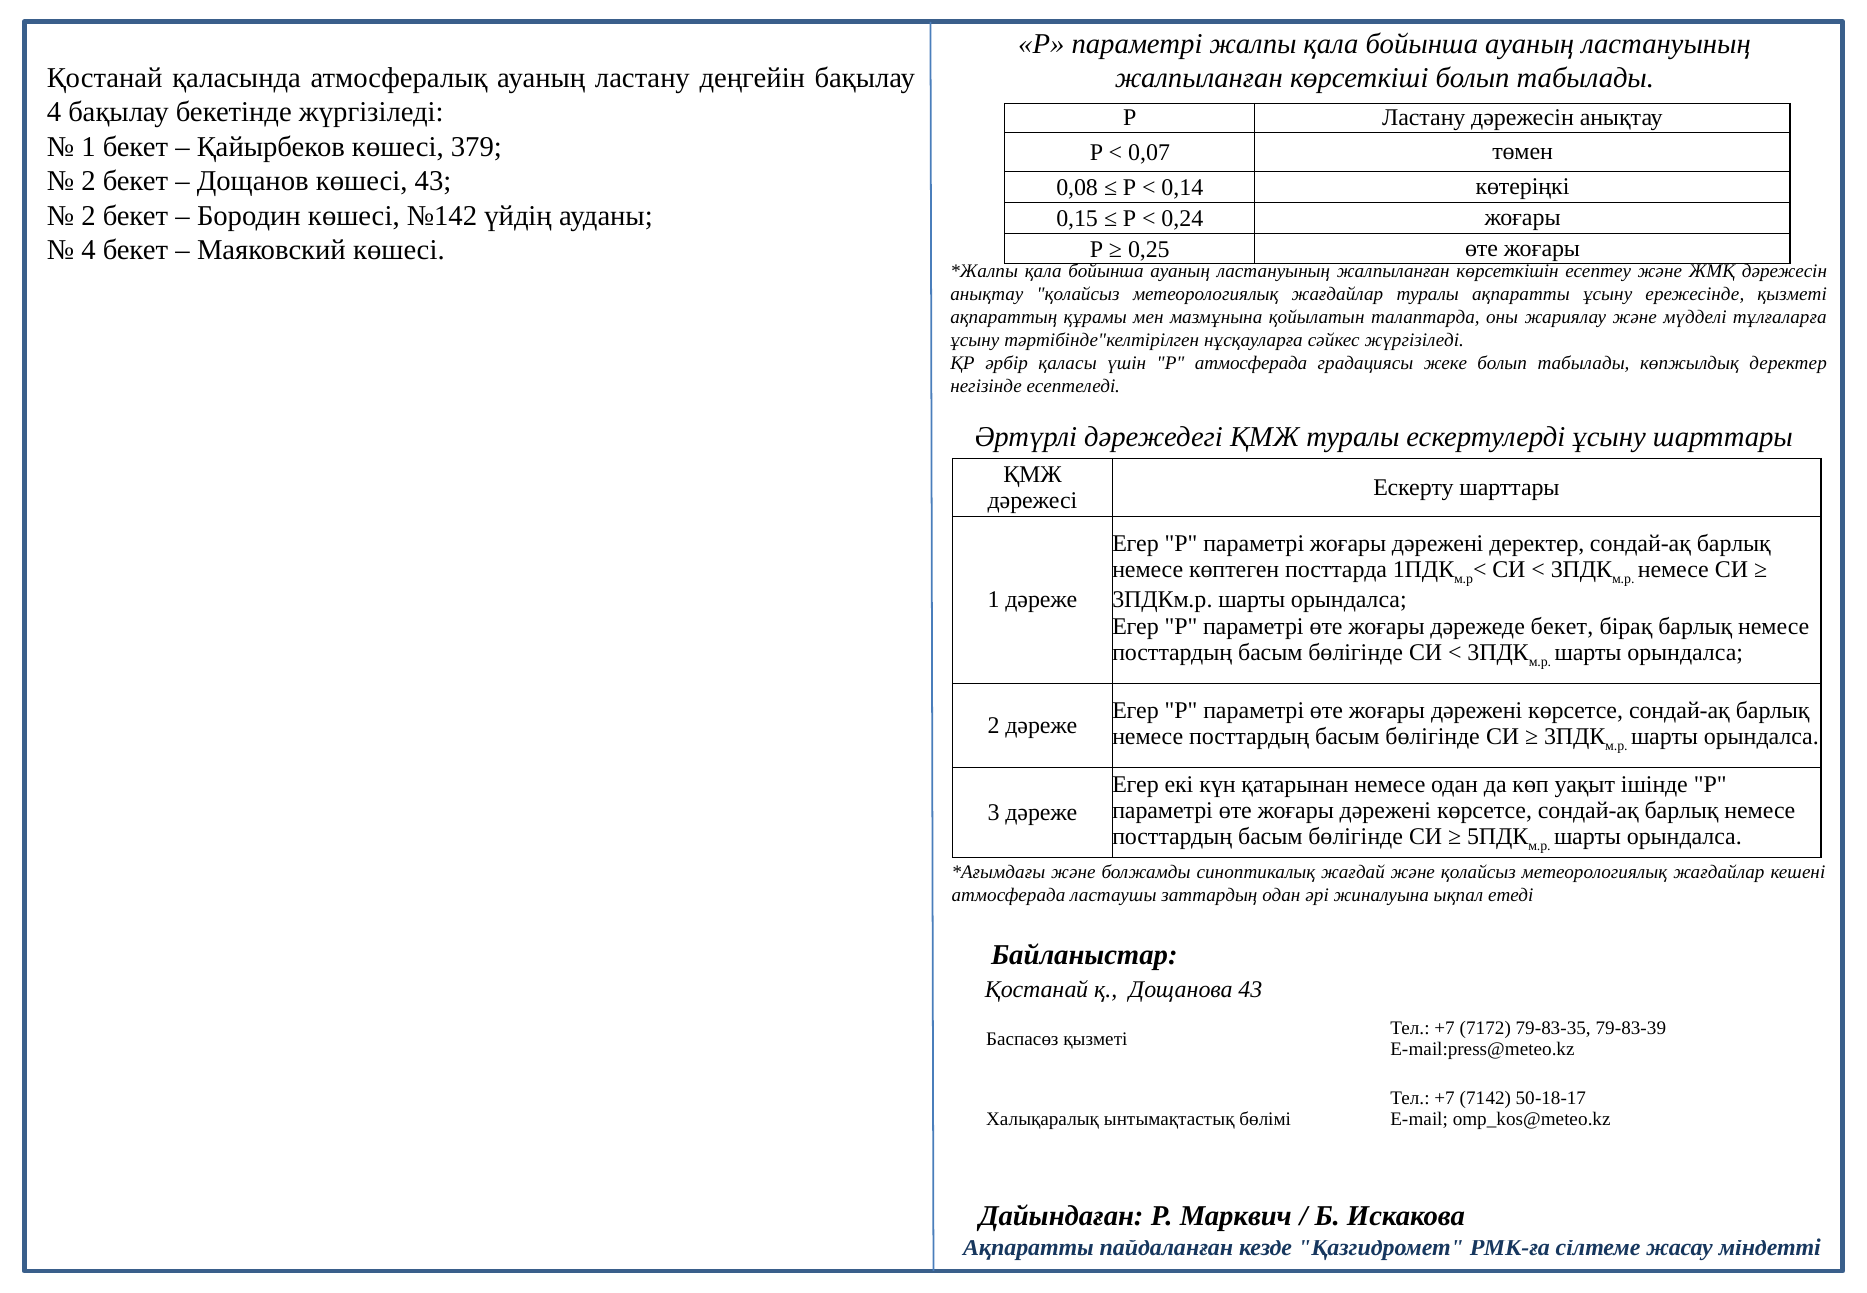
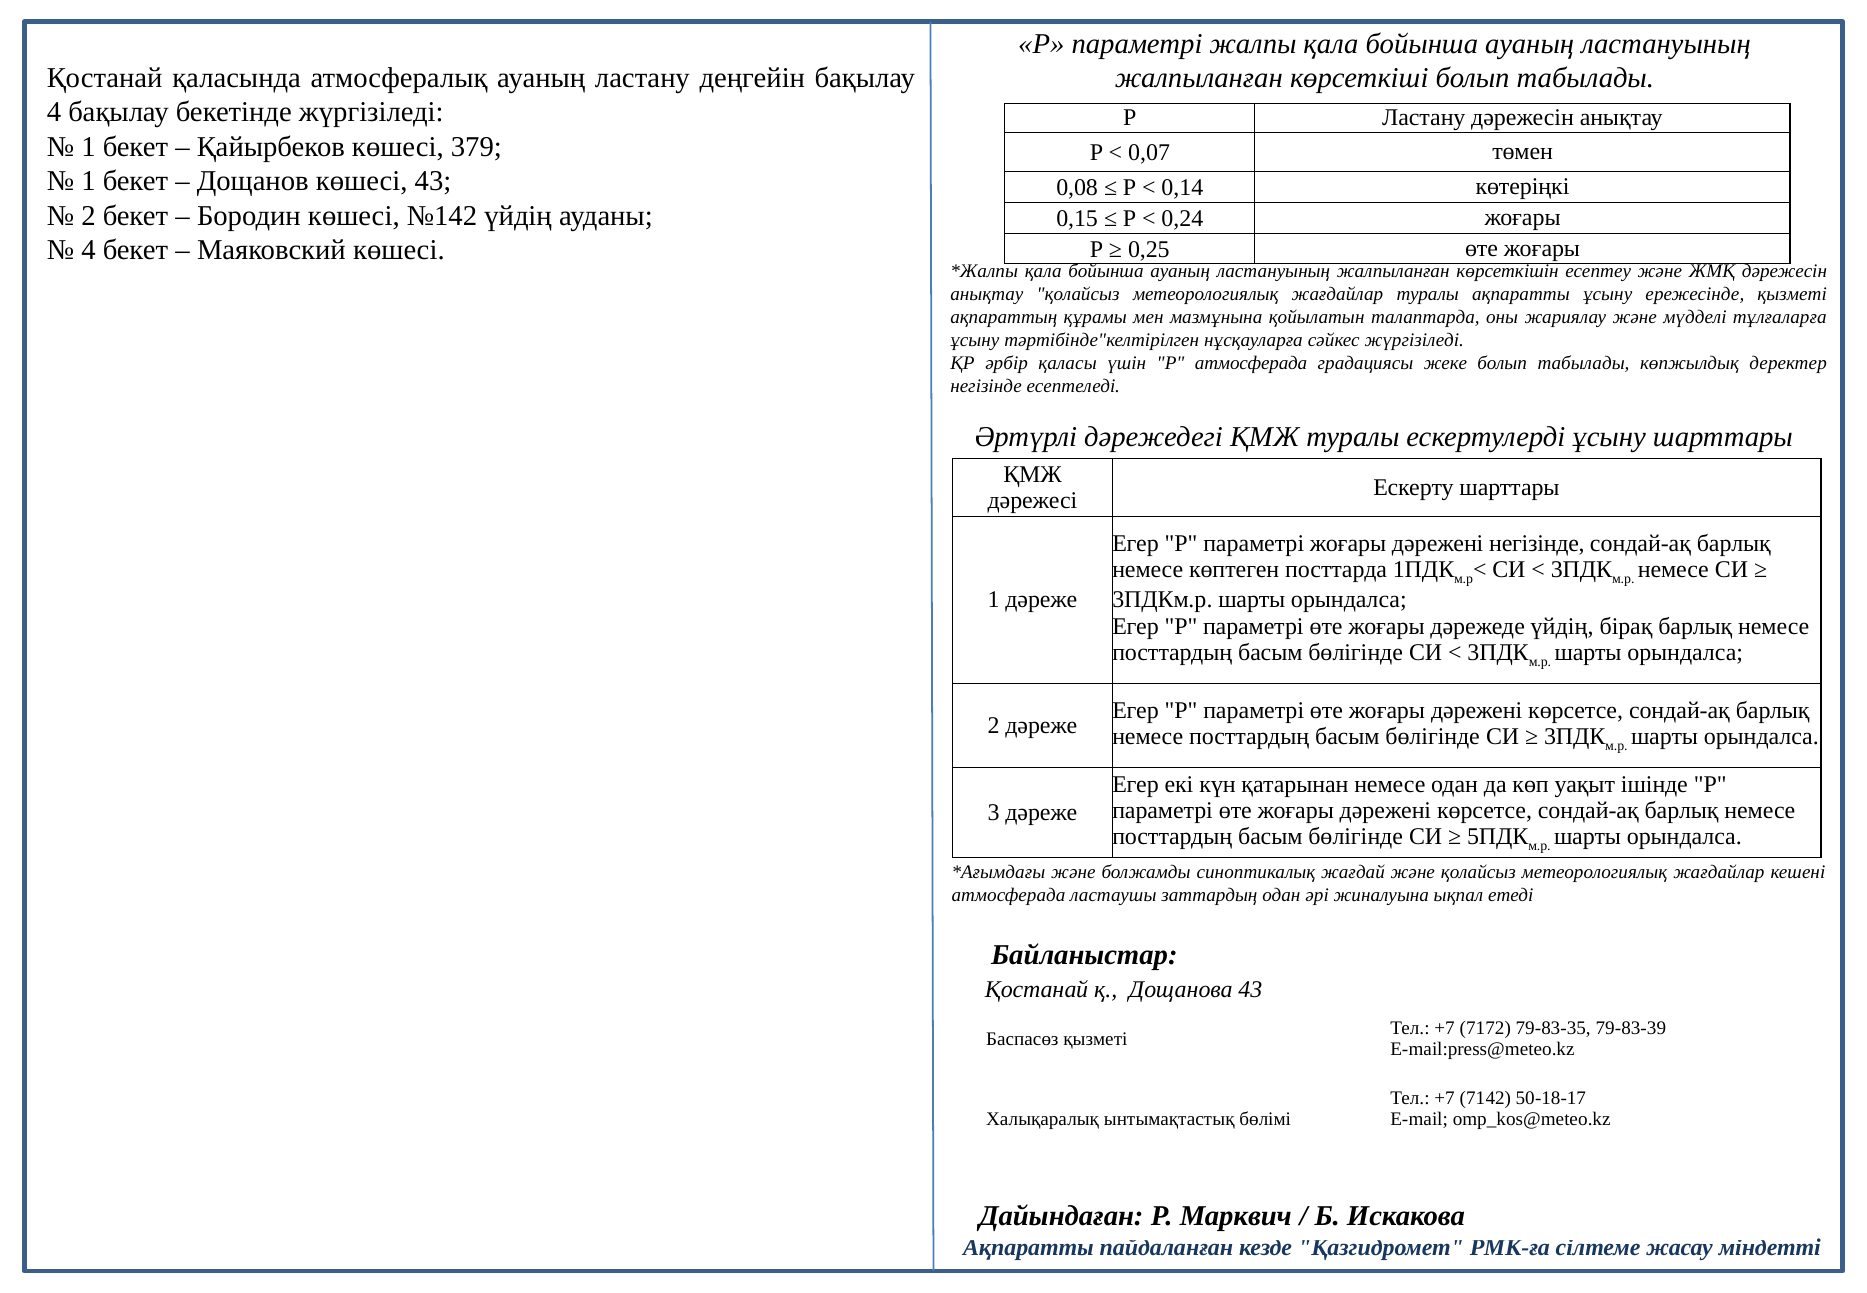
2 at (88, 181): 2 -> 1
дәрежені деректер: деректер -> негізінде
дәрежеде бекет: бекет -> үйдің
